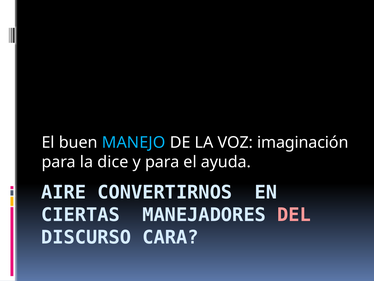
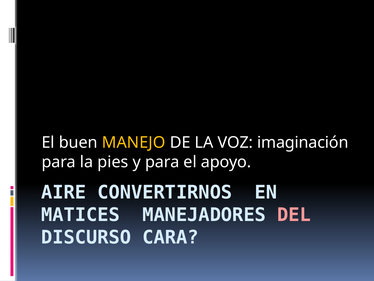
MANEJO colour: light blue -> yellow
dice: dice -> pies
ayuda: ayuda -> apoyo
CIERTAS: CIERTAS -> MATICES
